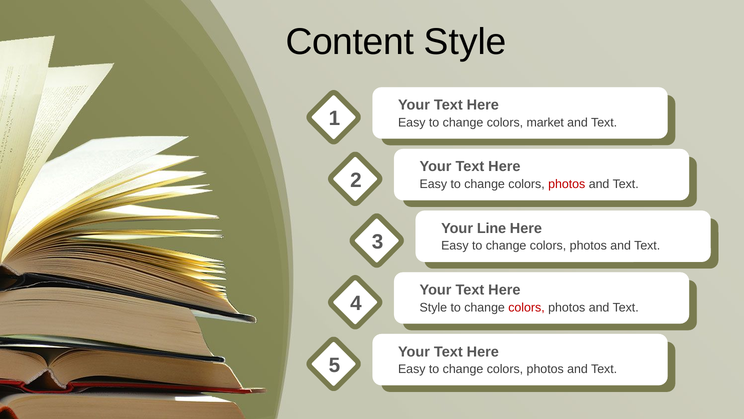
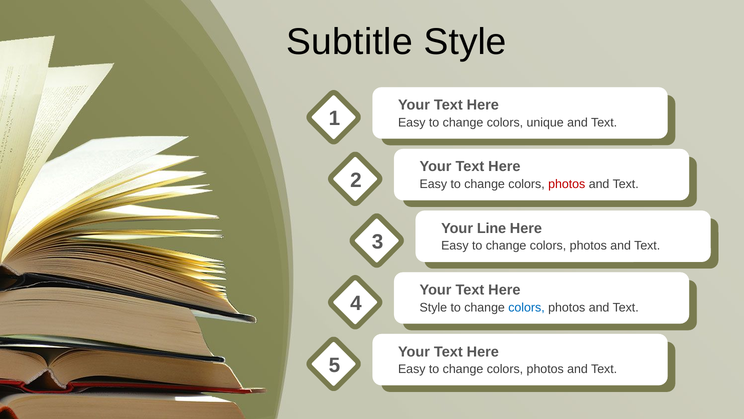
Content: Content -> Subtitle
market: market -> unique
colors at (527, 307) colour: red -> blue
